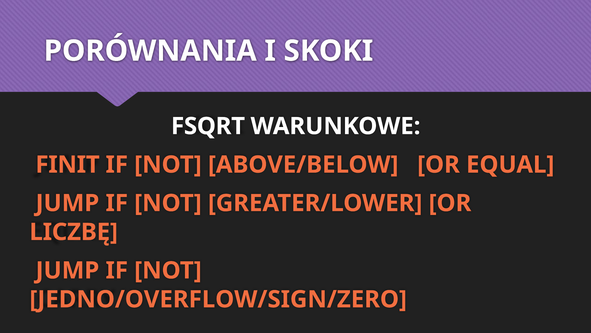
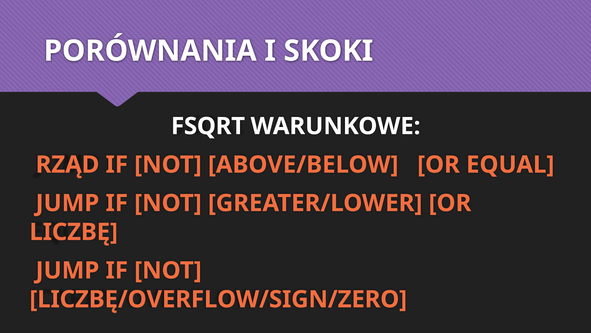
FINIT: FINIT -> RZĄD
JEDNO/OVERFLOW/SIGN/ZERO: JEDNO/OVERFLOW/SIGN/ZERO -> LICZBĘ/OVERFLOW/SIGN/ZERO
